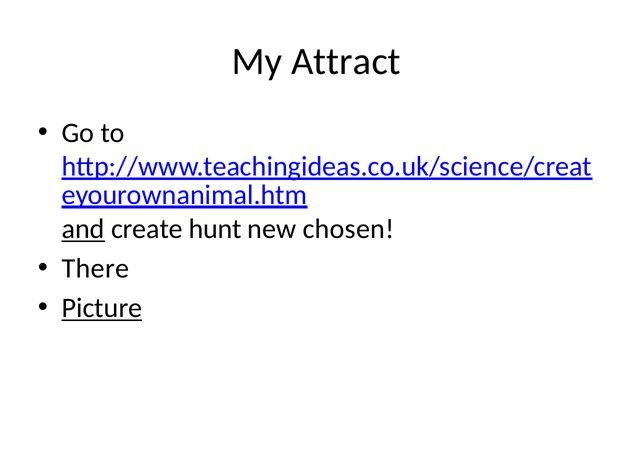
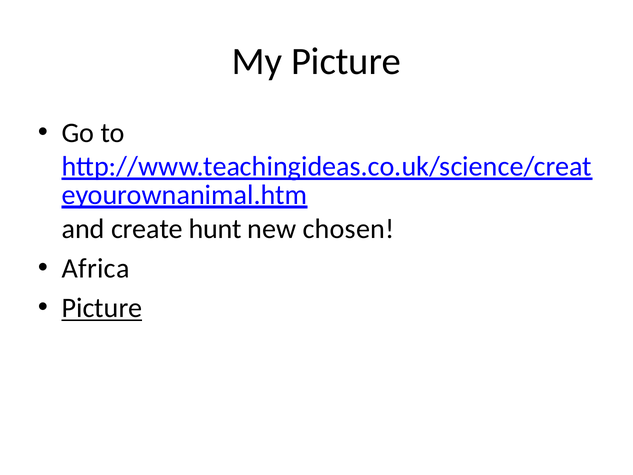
My Attract: Attract -> Picture
and underline: present -> none
There: There -> Africa
